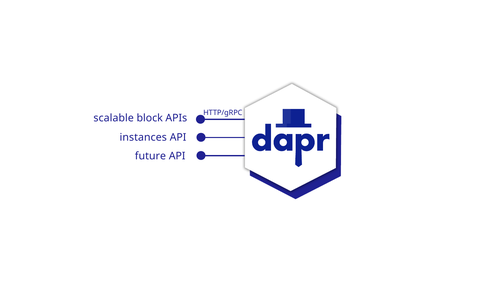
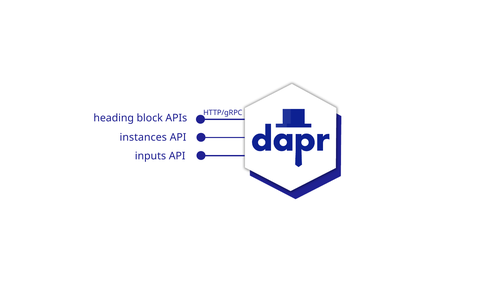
scalable: scalable -> heading
future: future -> inputs
